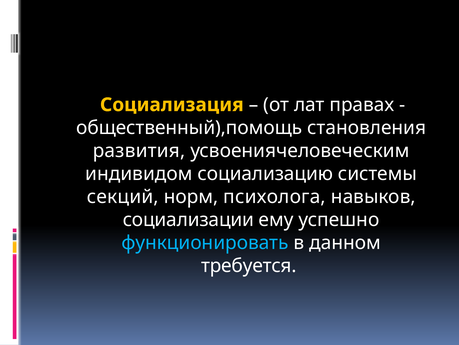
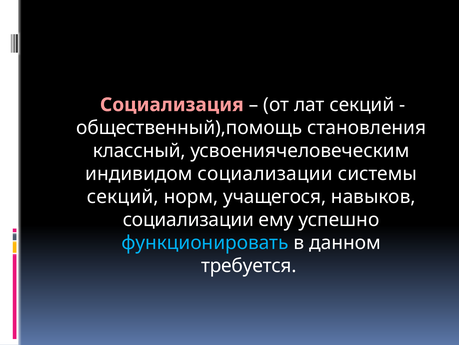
Социализация colour: yellow -> pink
лат правах: правах -> секций
развития: развития -> классный
индивидом социализацию: социализацию -> социализации
психолога: психолога -> учащегося
